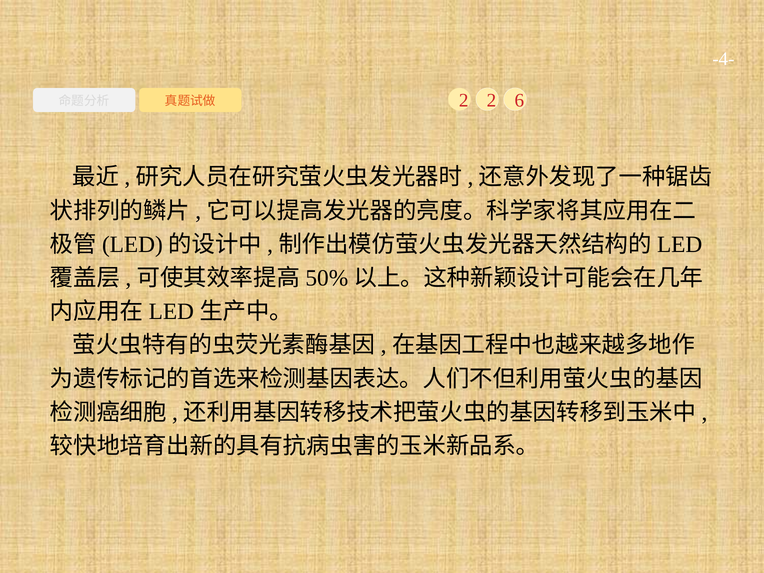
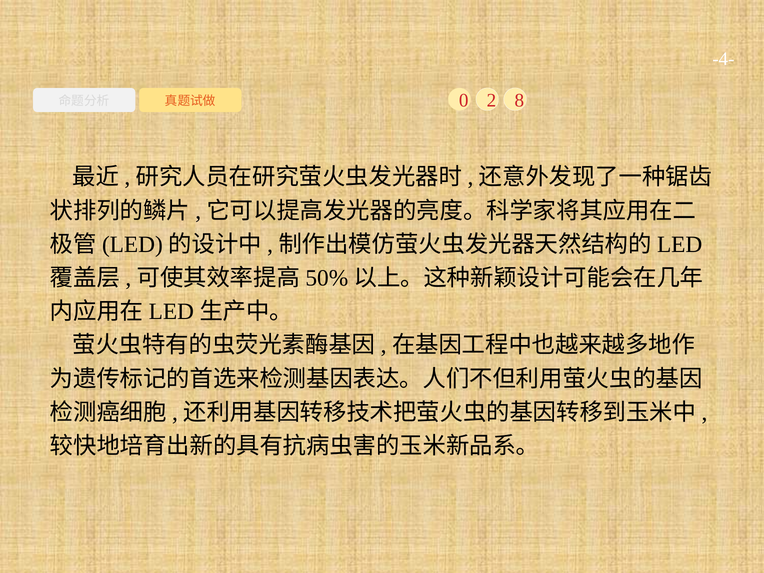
2 at (464, 101): 2 -> 0
6: 6 -> 8
